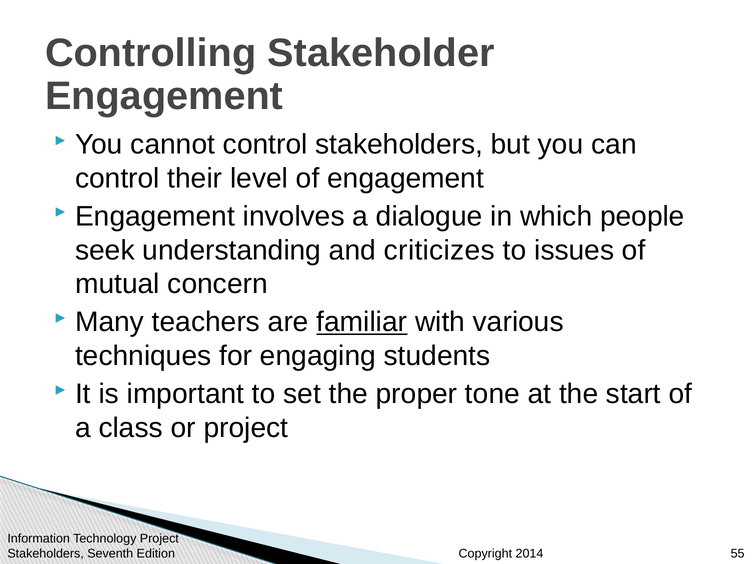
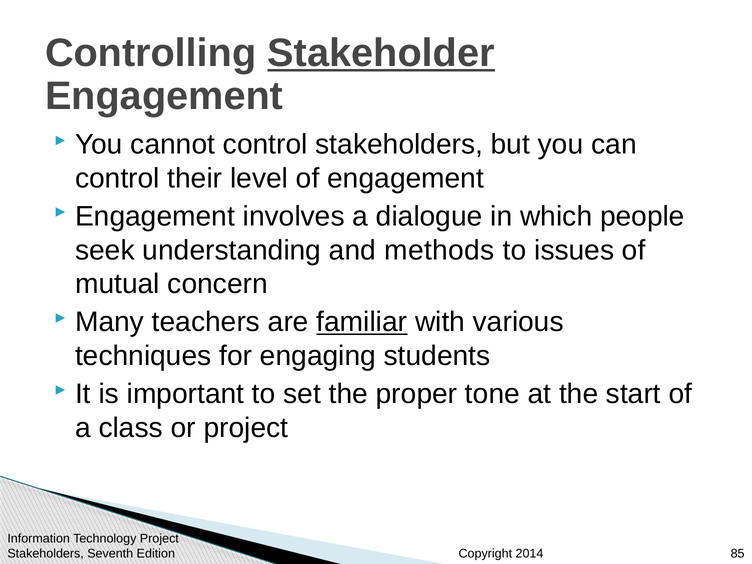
Stakeholder underline: none -> present
criticizes: criticizes -> methods
55: 55 -> 85
